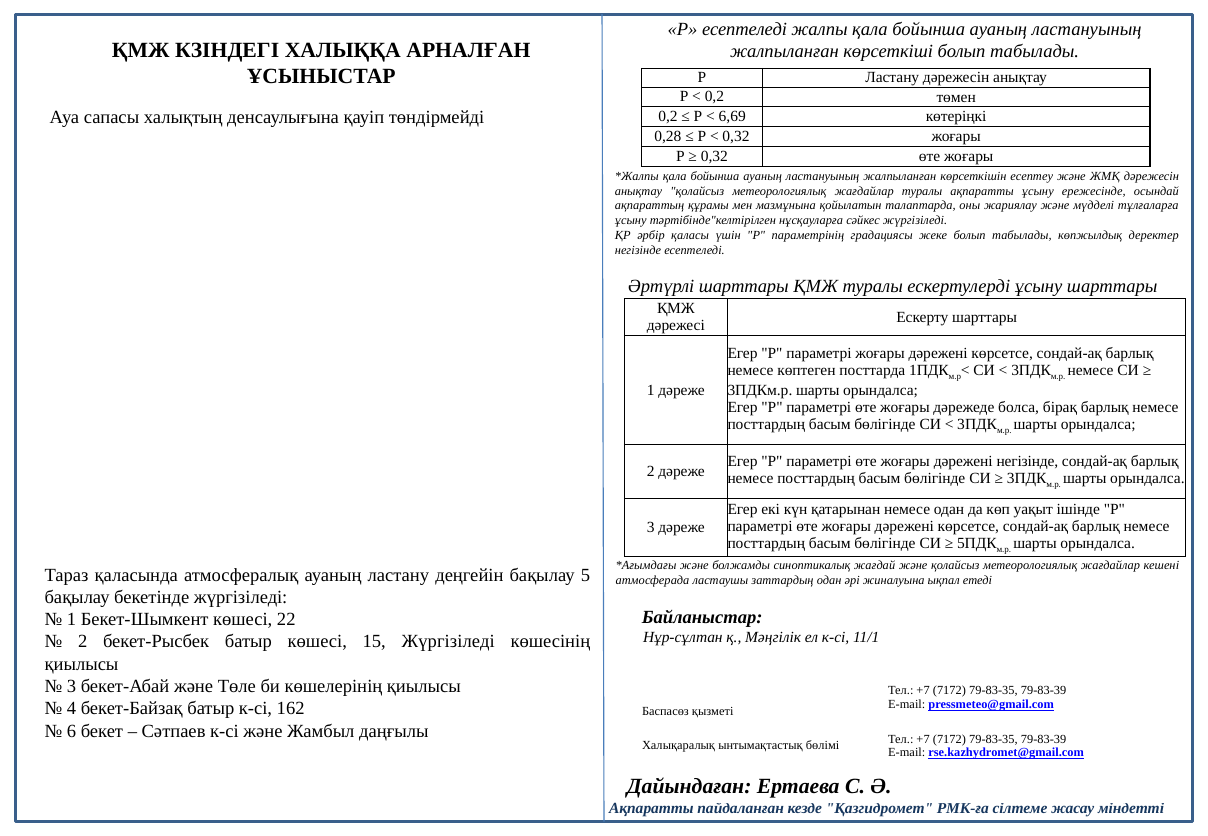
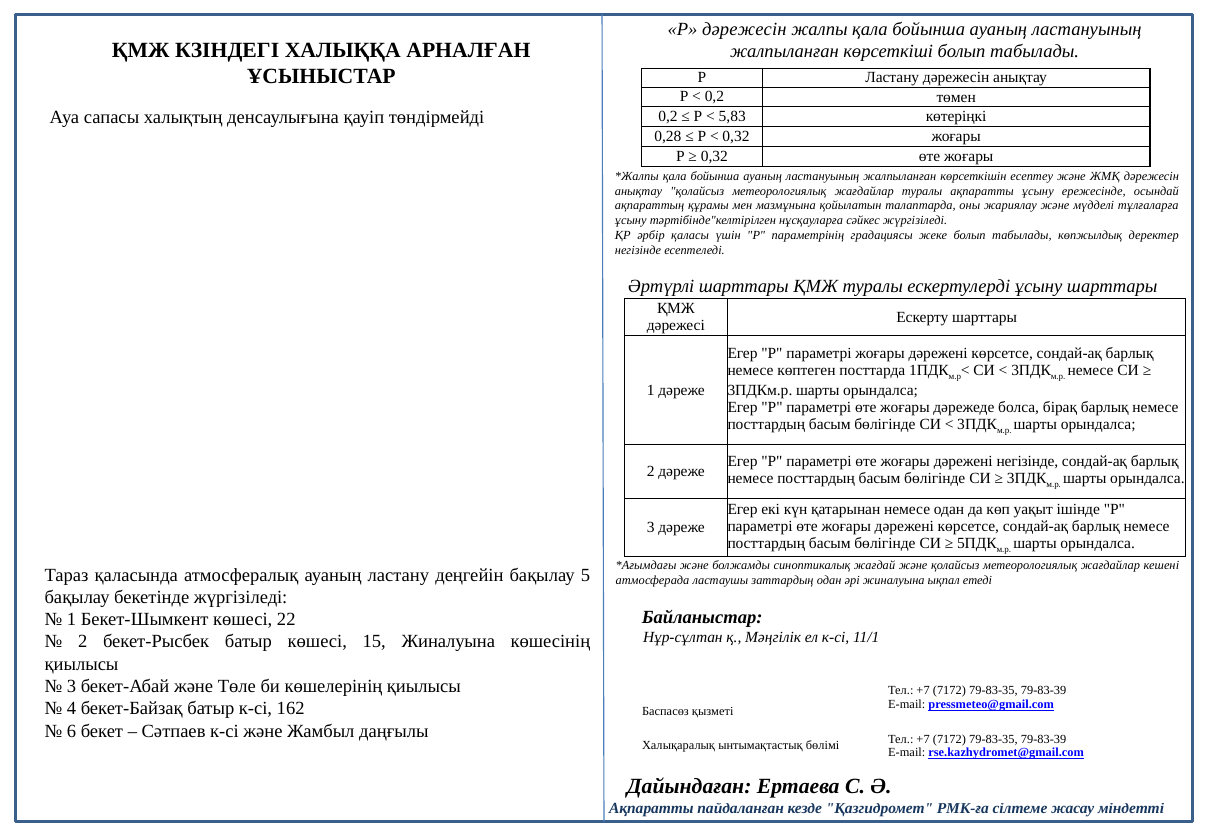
Р есептеледі: есептеледі -> дәрежесін
6,69: 6,69 -> 5,83
15 Жүргізіледі: Жүргізіледі -> Жиналуына
